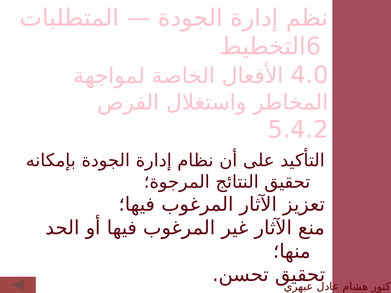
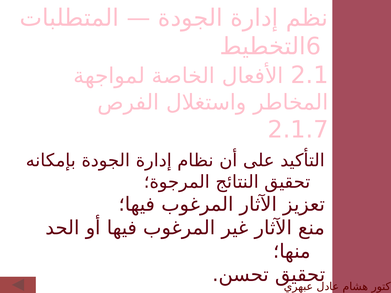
4.0: 4.0 -> 2.1
5.4.2: 5.4.2 -> 2.1.7
